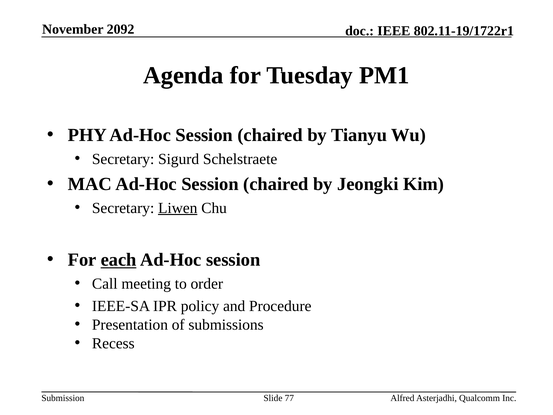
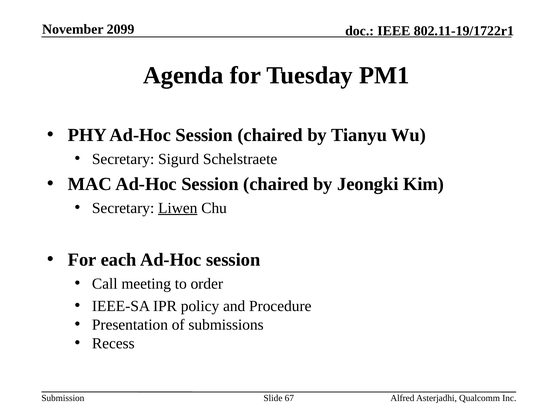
2092: 2092 -> 2099
each underline: present -> none
77: 77 -> 67
